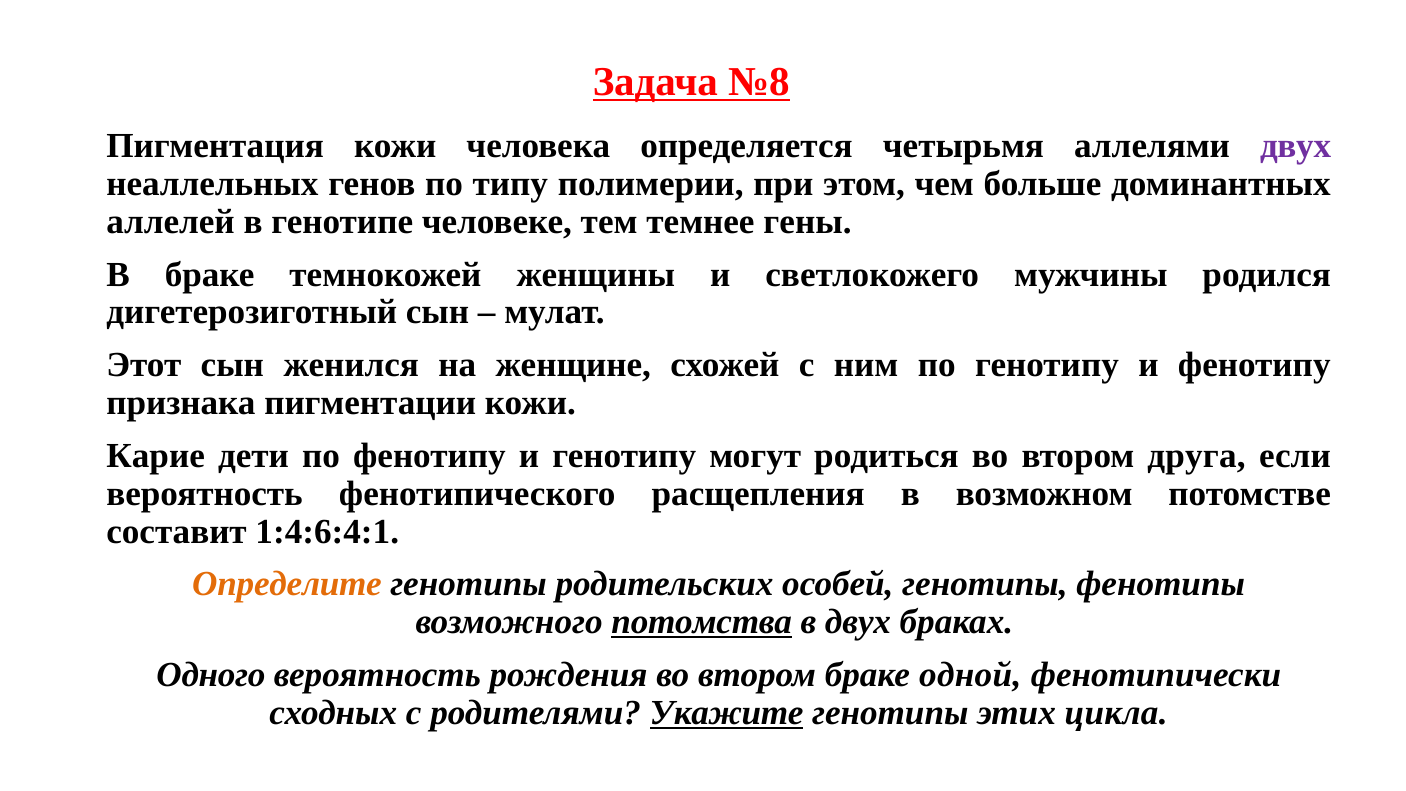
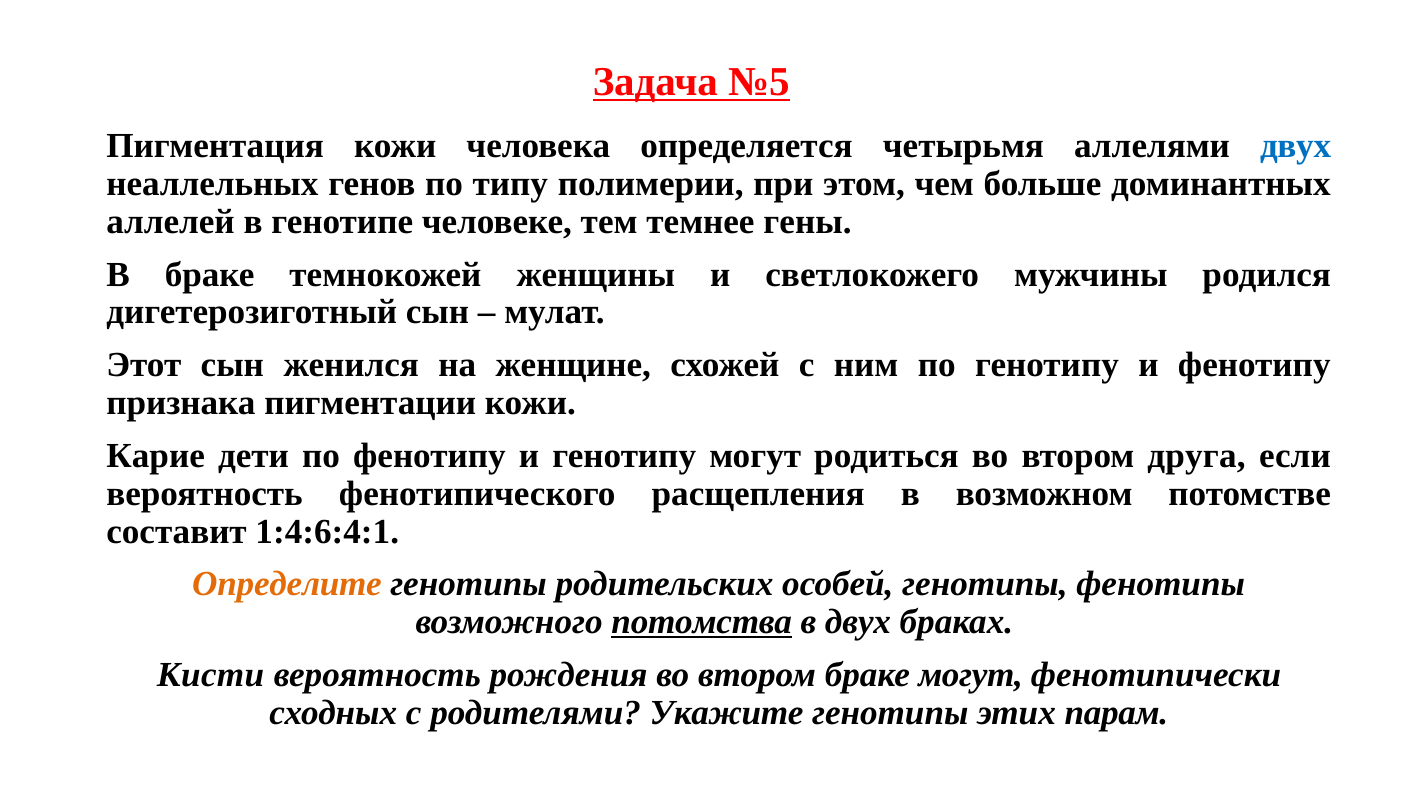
№8: №8 -> №5
двух at (1296, 146) colour: purple -> blue
Одного: Одного -> Кисти
браке одной: одной -> могут
Укажите underline: present -> none
цикла: цикла -> парам
